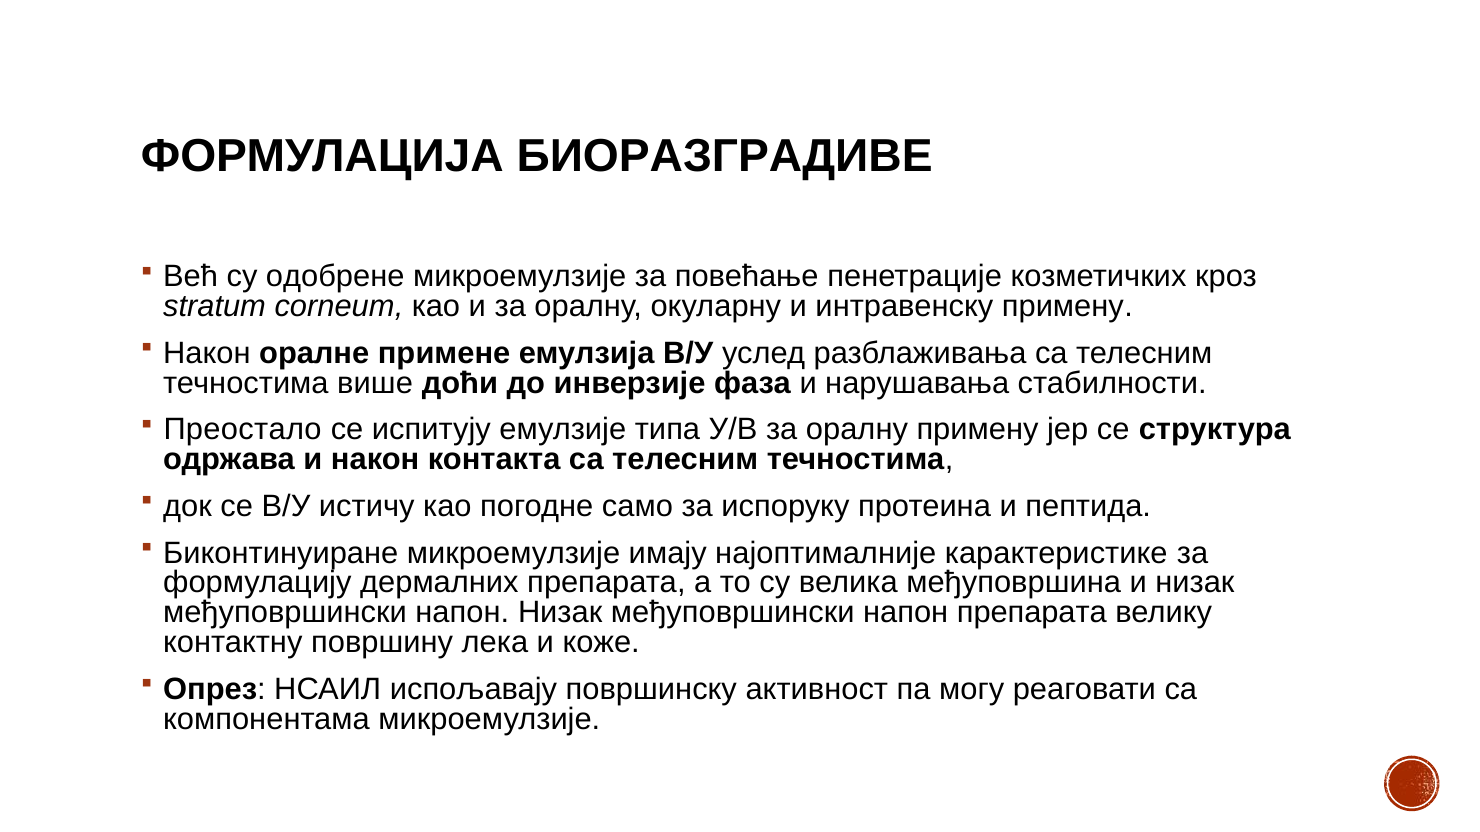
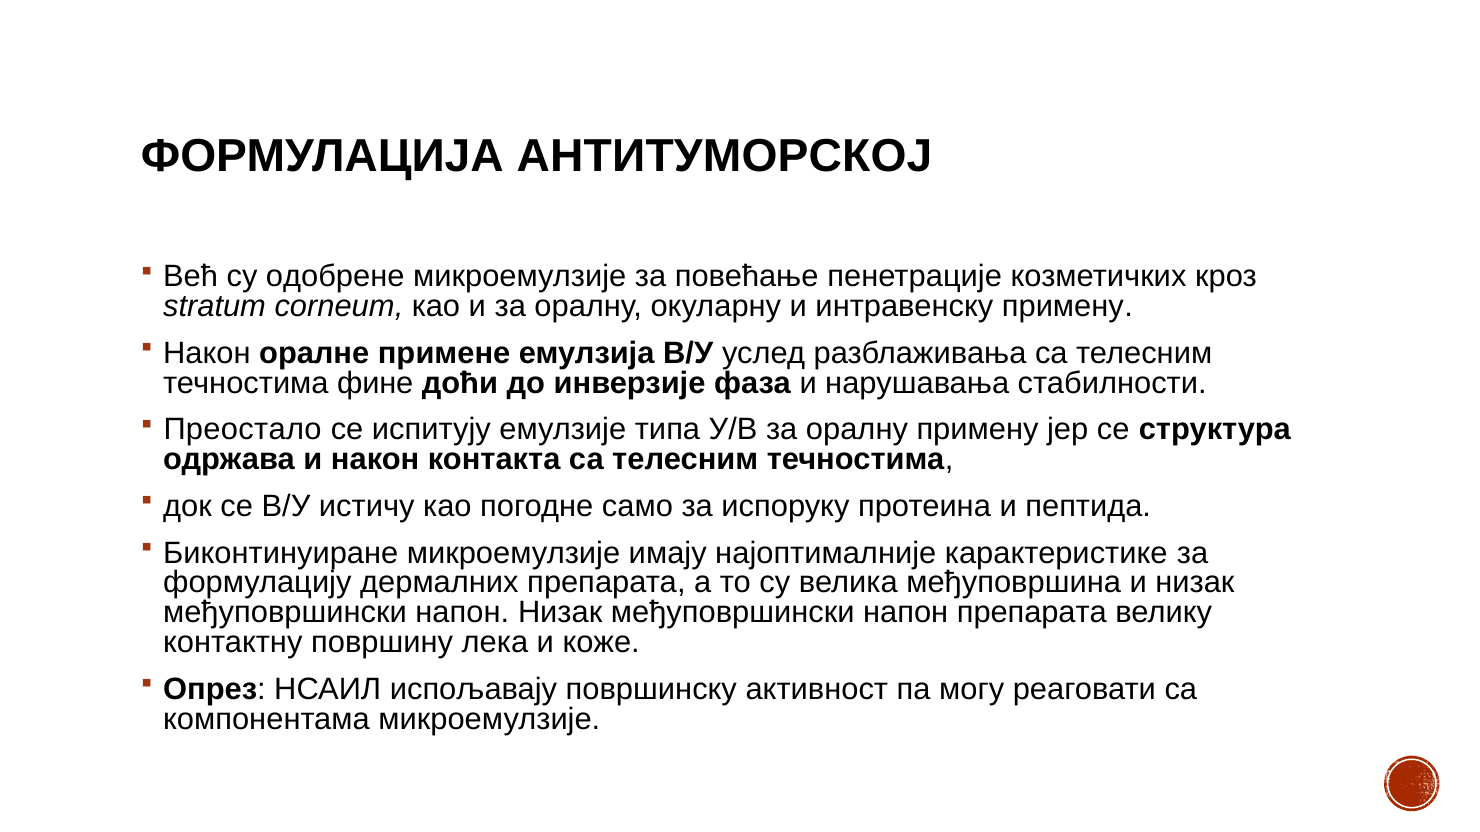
БИОРАЗГРАДИВЕ: БИОРАЗГРАДИВЕ -> АНТИТУМОРСКОЈ
више: више -> фине
